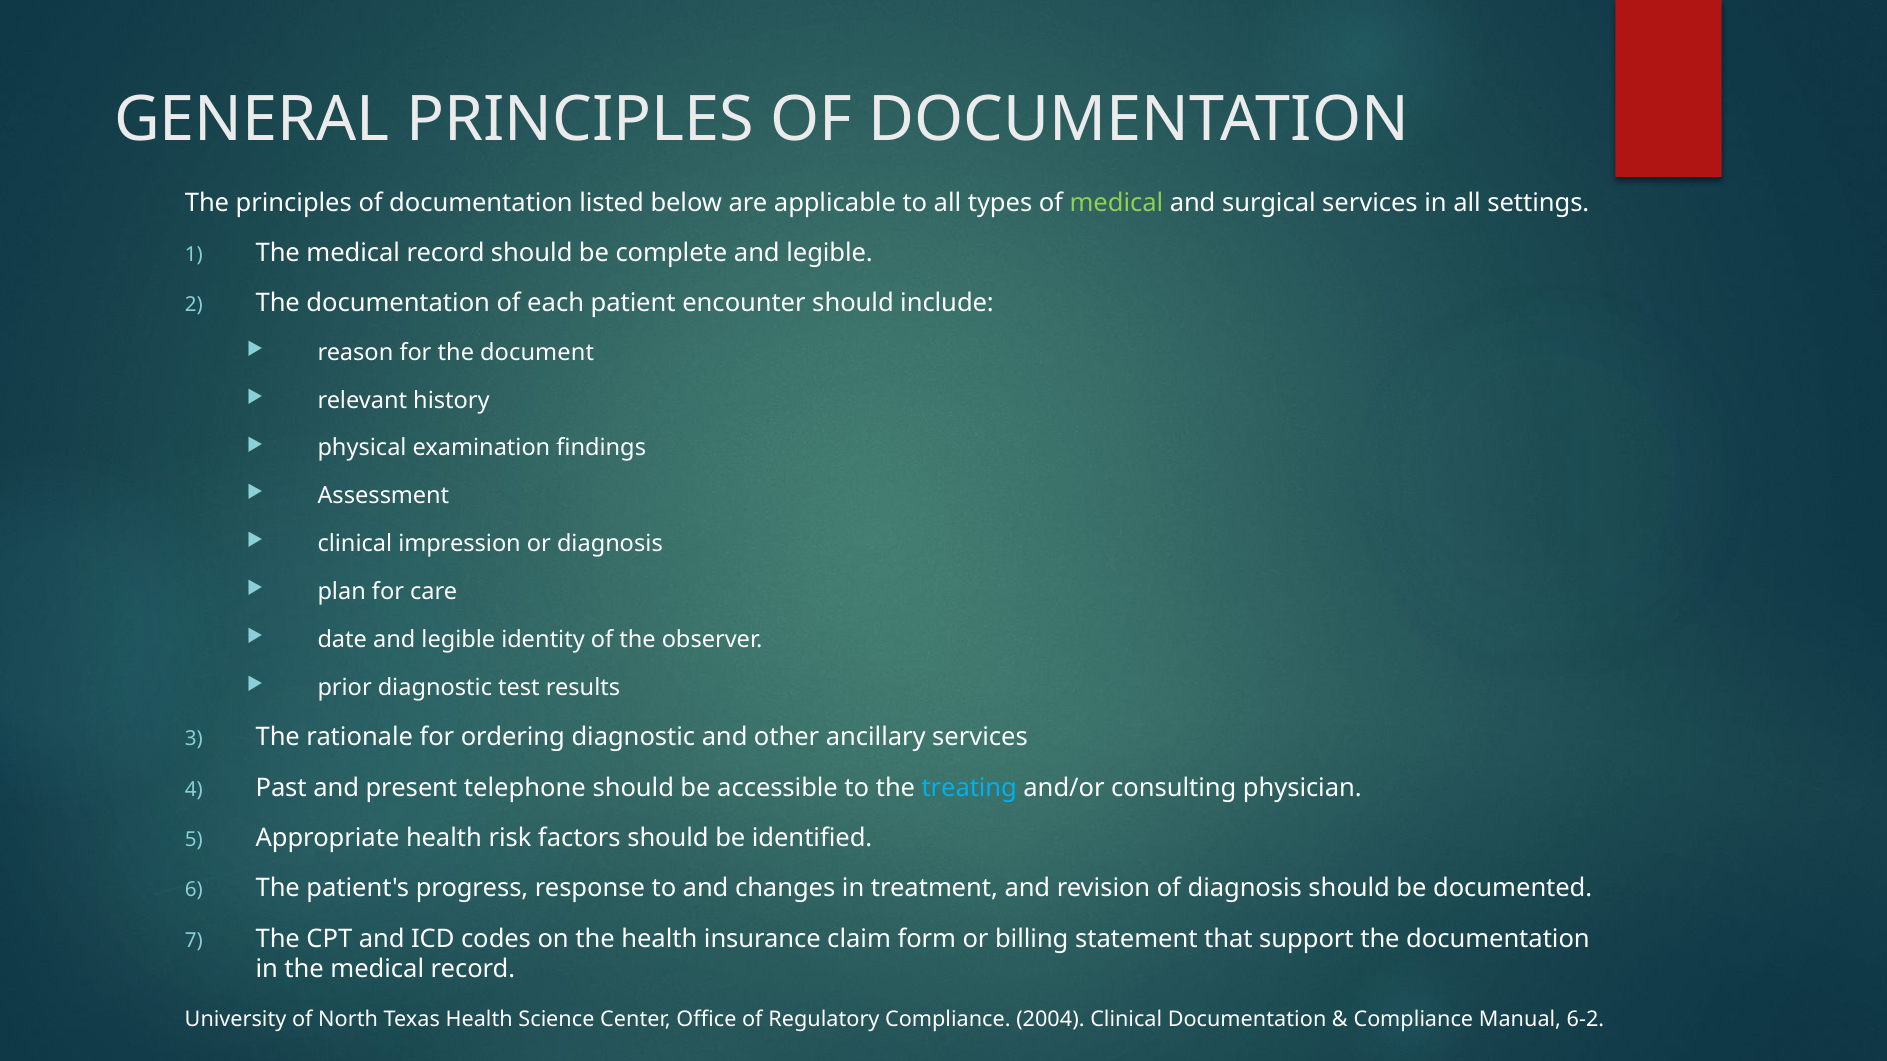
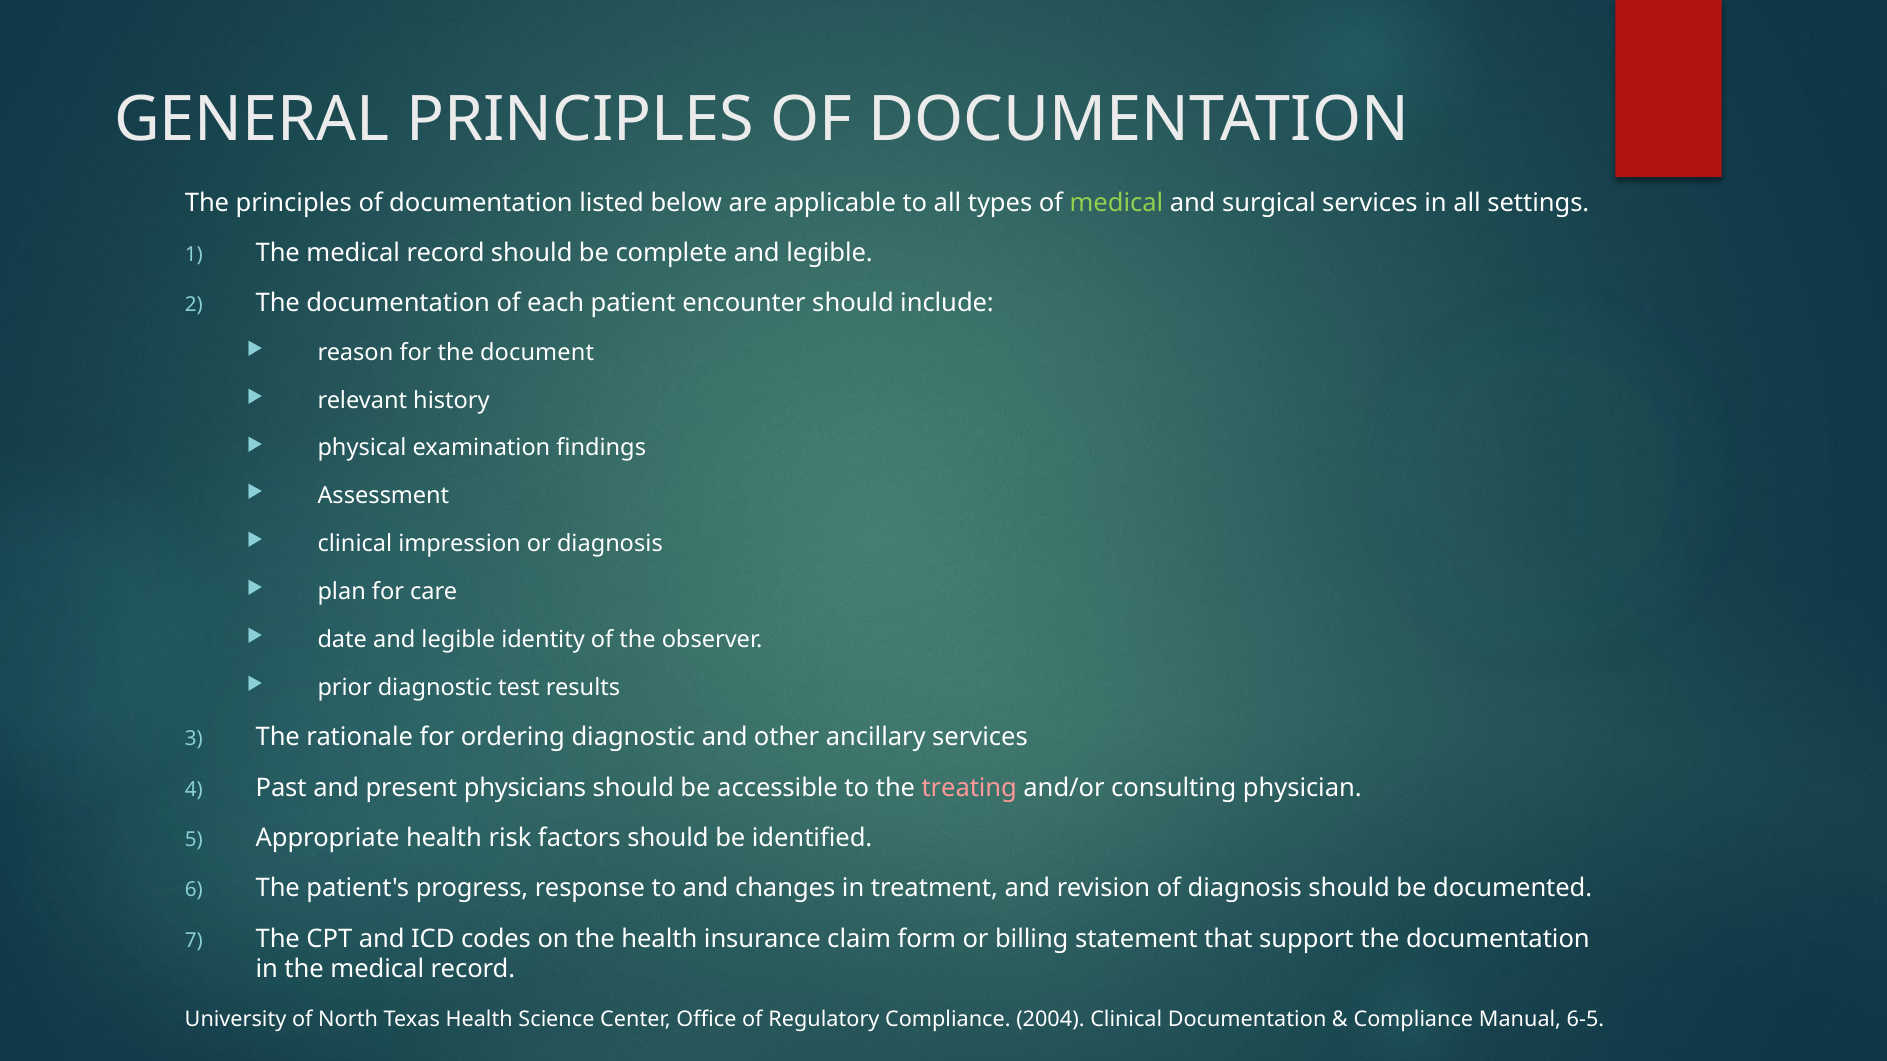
telephone: telephone -> physicians
treating colour: light blue -> pink
6-2: 6-2 -> 6-5
